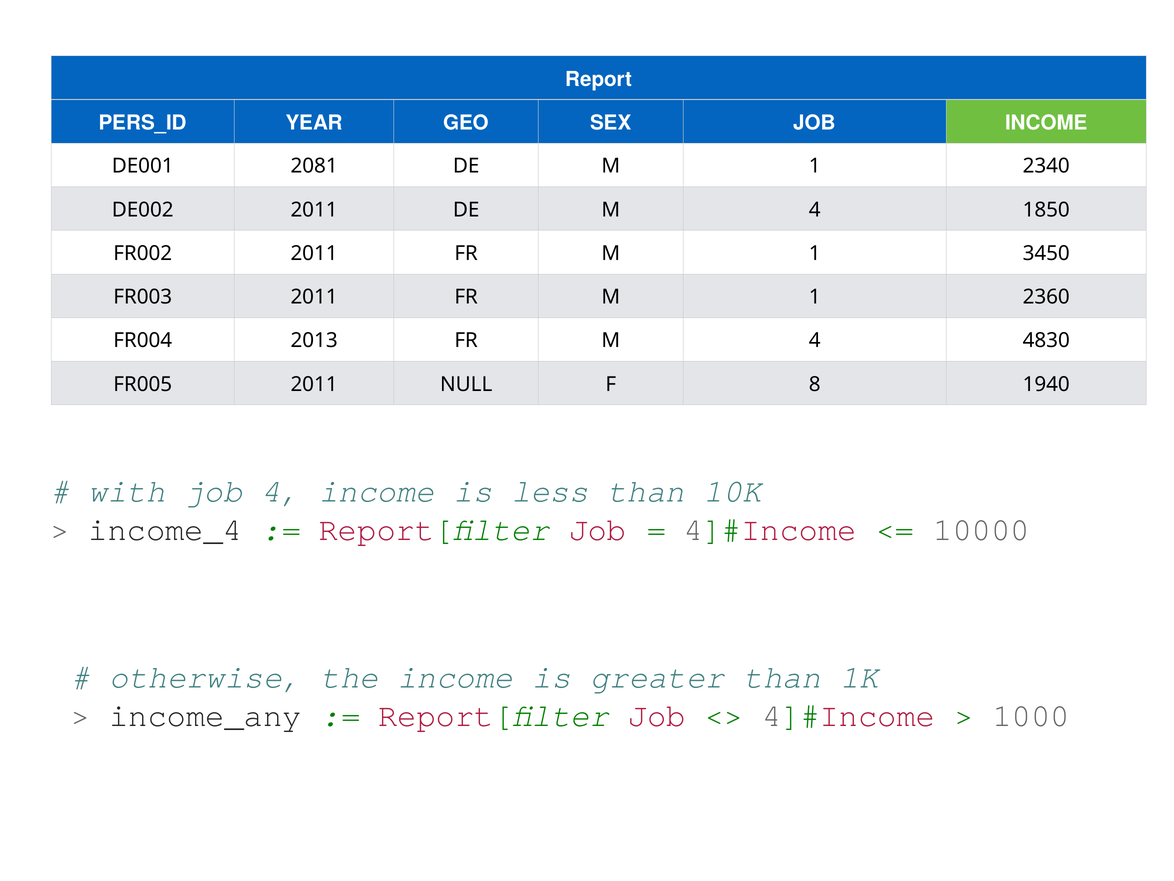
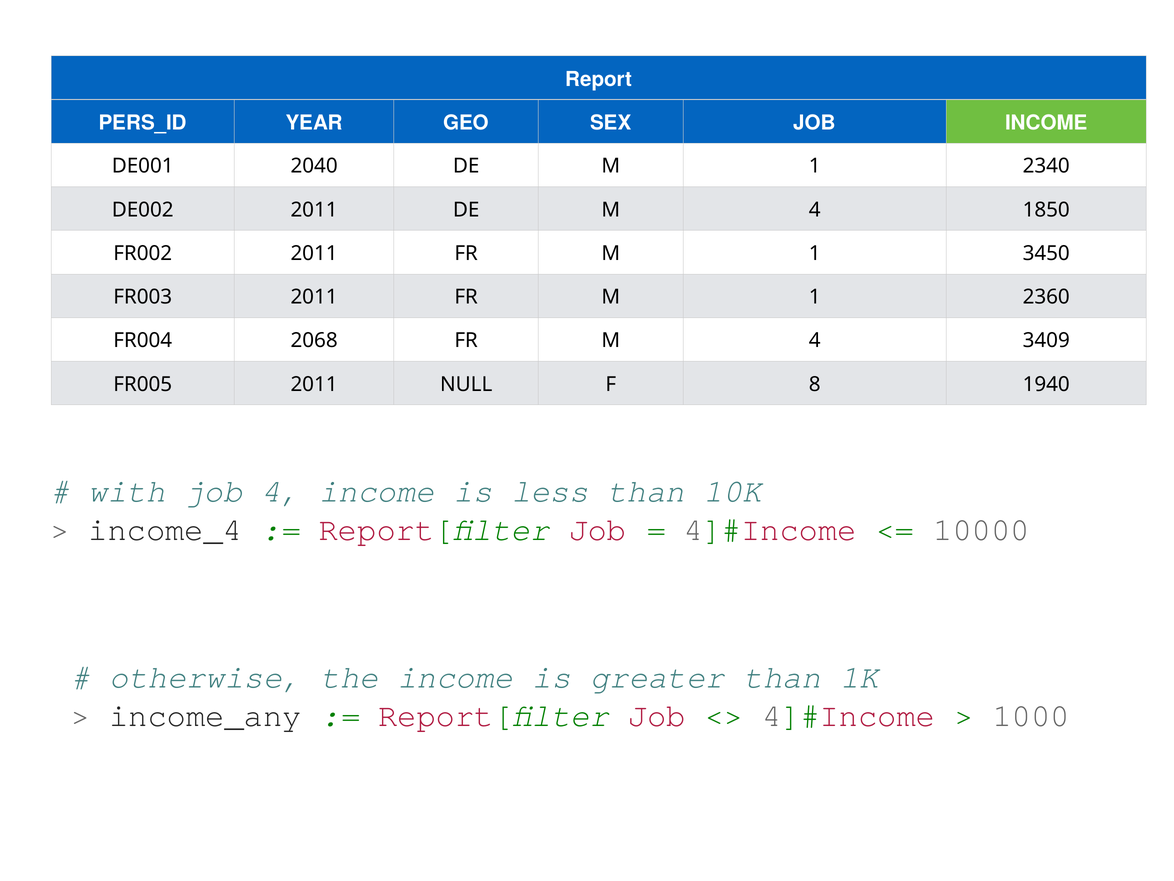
2081: 2081 -> 2040
2013: 2013 -> 2068
4830: 4830 -> 3409
